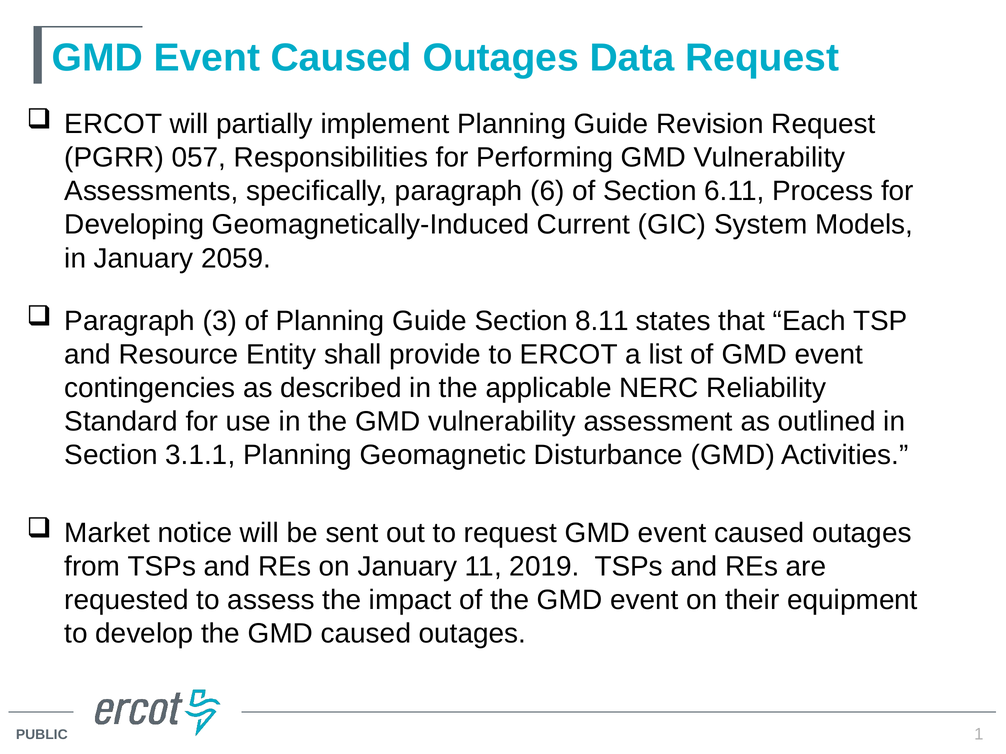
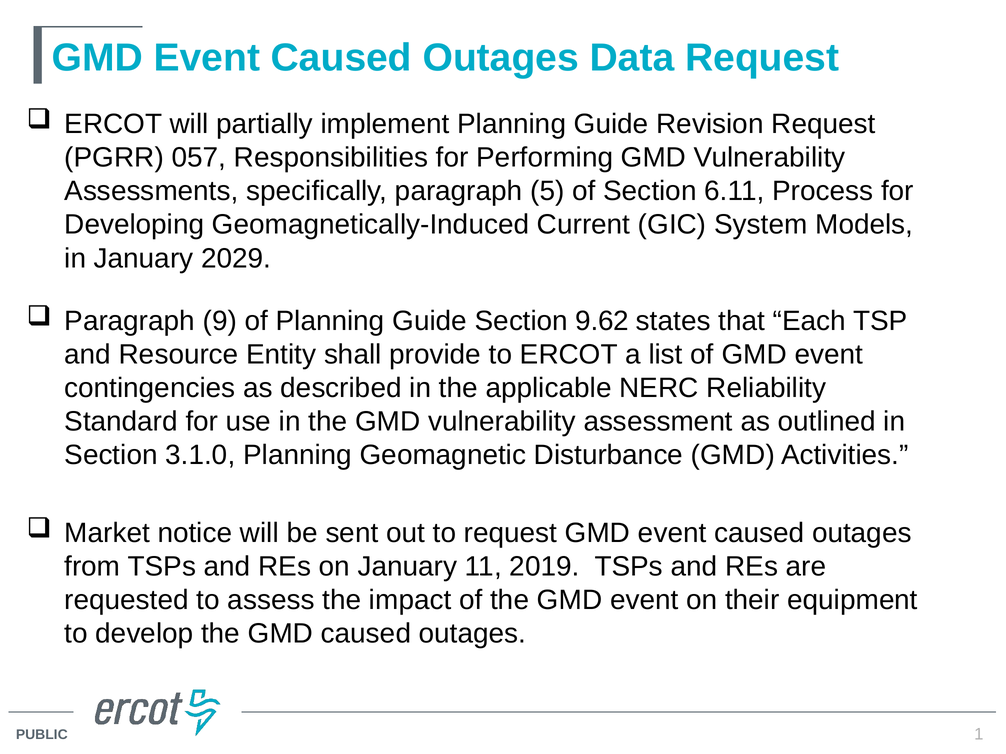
6: 6 -> 5
2059: 2059 -> 2029
3: 3 -> 9
8.11: 8.11 -> 9.62
3.1.1: 3.1.1 -> 3.1.0
